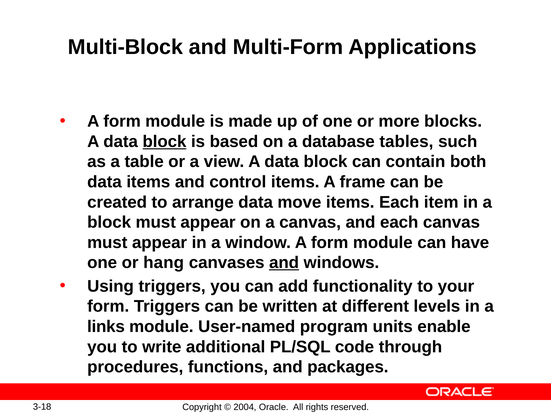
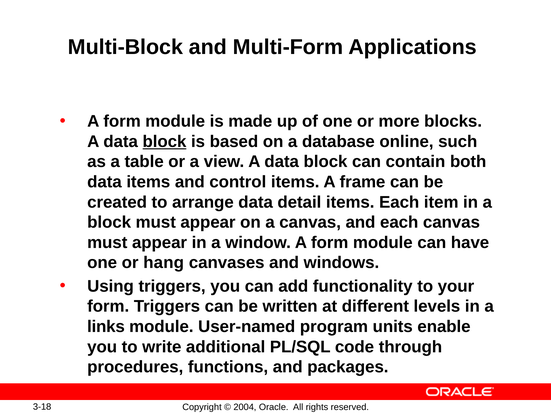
tables: tables -> online
move: move -> detail
and at (284, 263) underline: present -> none
